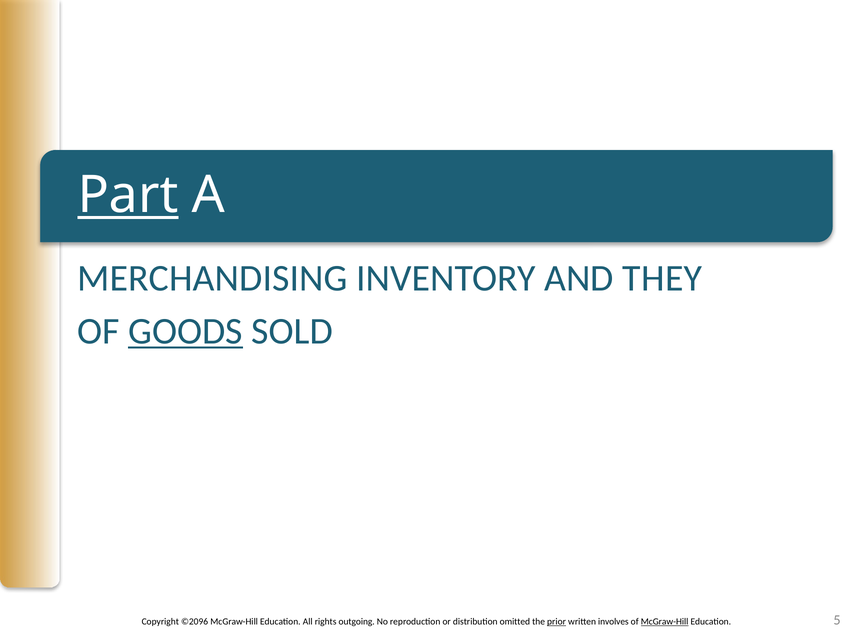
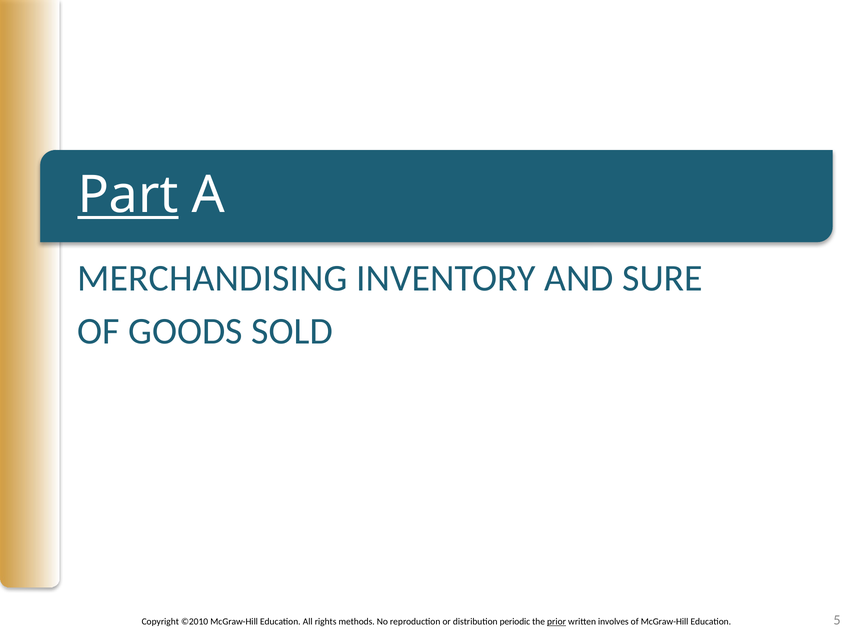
THEY: THEY -> SURE
GOODS underline: present -> none
©2096: ©2096 -> ©2010
outgoing: outgoing -> methods
omitted: omitted -> periodic
McGraw-Hill at (665, 622) underline: present -> none
